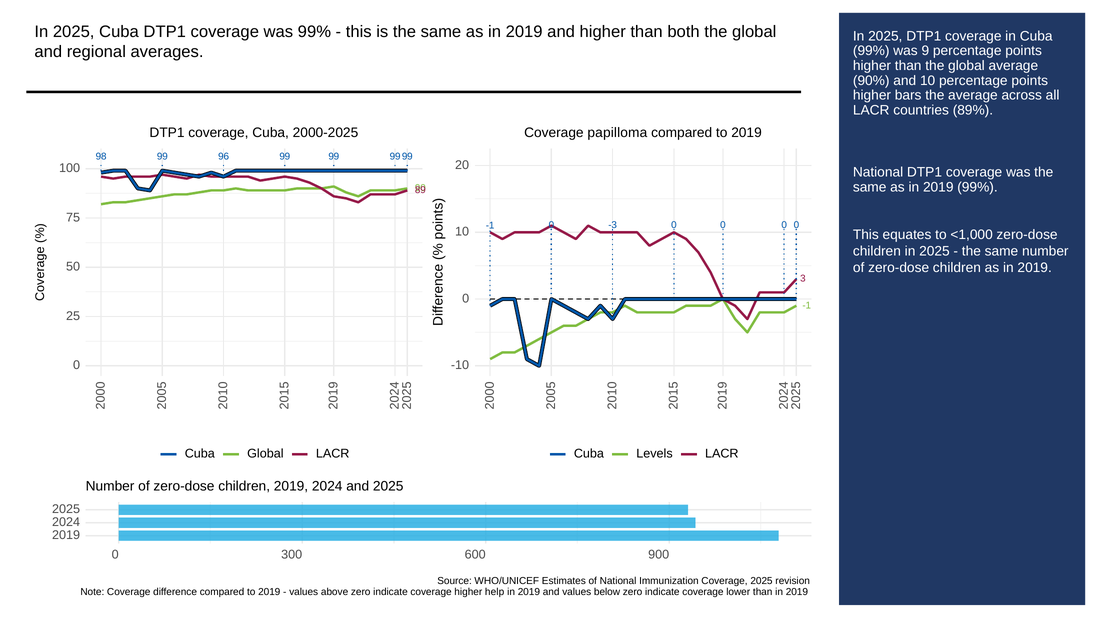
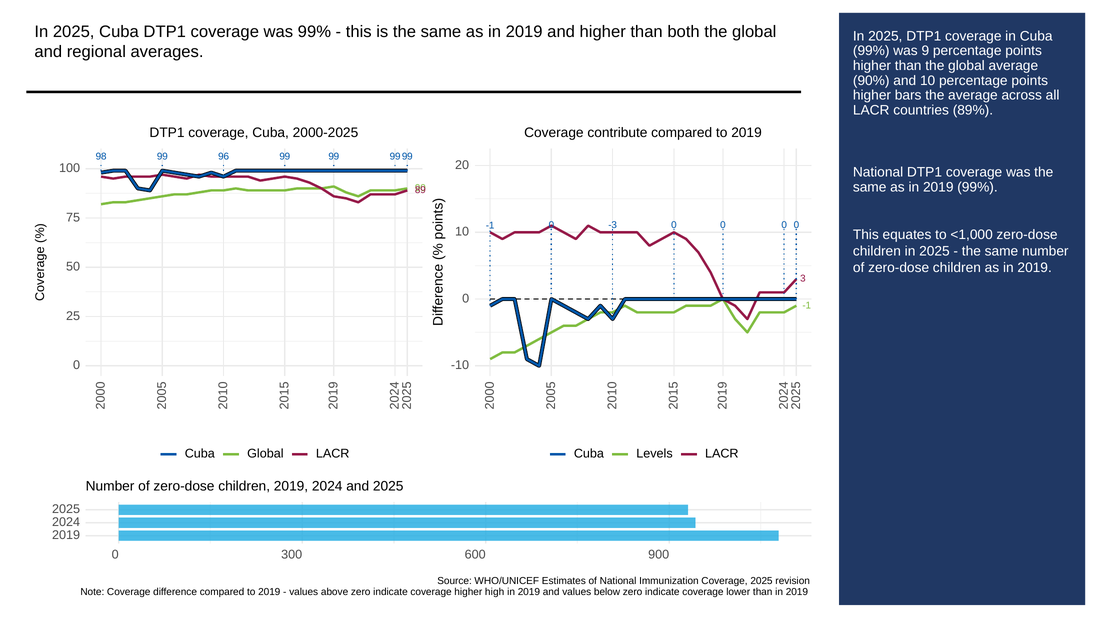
papilloma: papilloma -> contribute
help: help -> high
